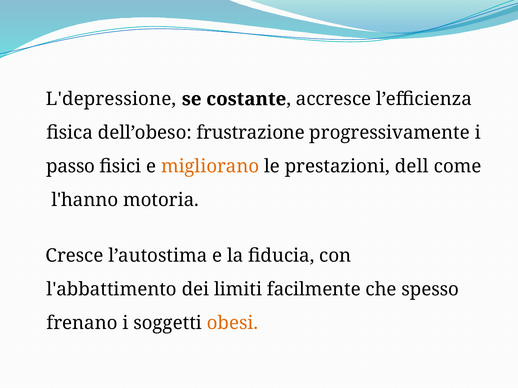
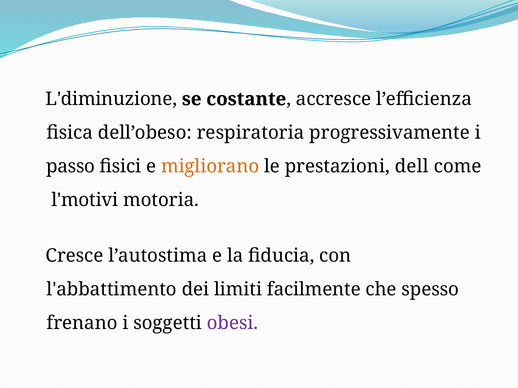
L'depressione: L'depressione -> L'diminuzione
frustrazione: frustrazione -> respiratoria
l'hanno: l'hanno -> l'motivi
obesi colour: orange -> purple
